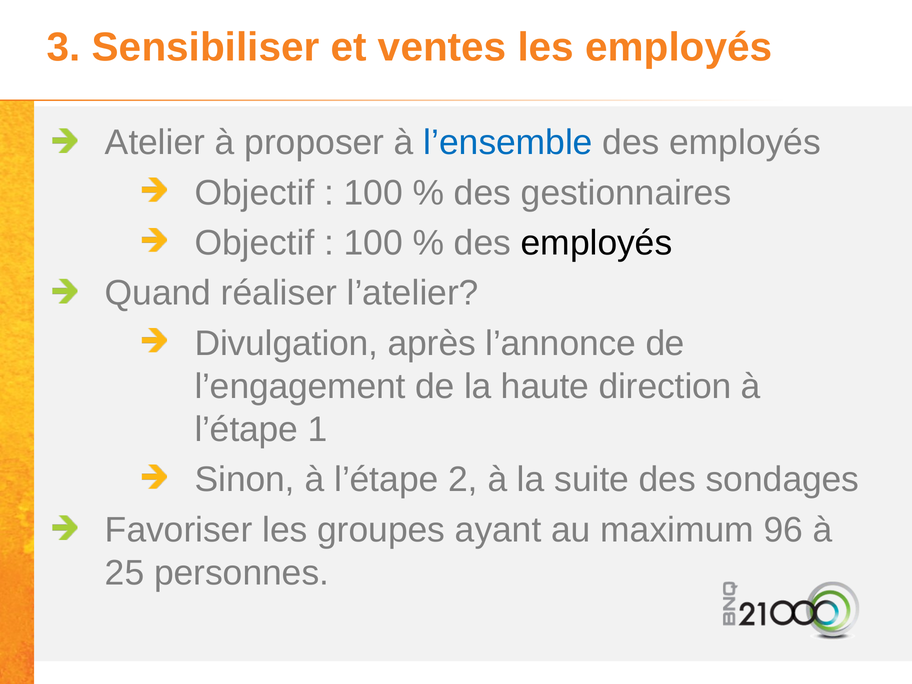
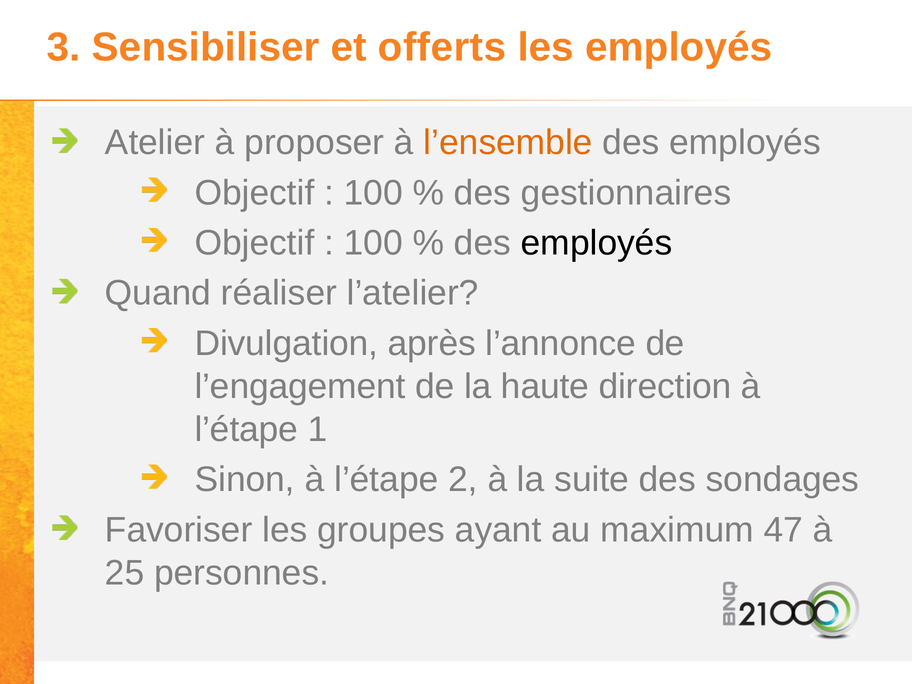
ventes: ventes -> offerts
l’ensemble colour: blue -> orange
96: 96 -> 47
